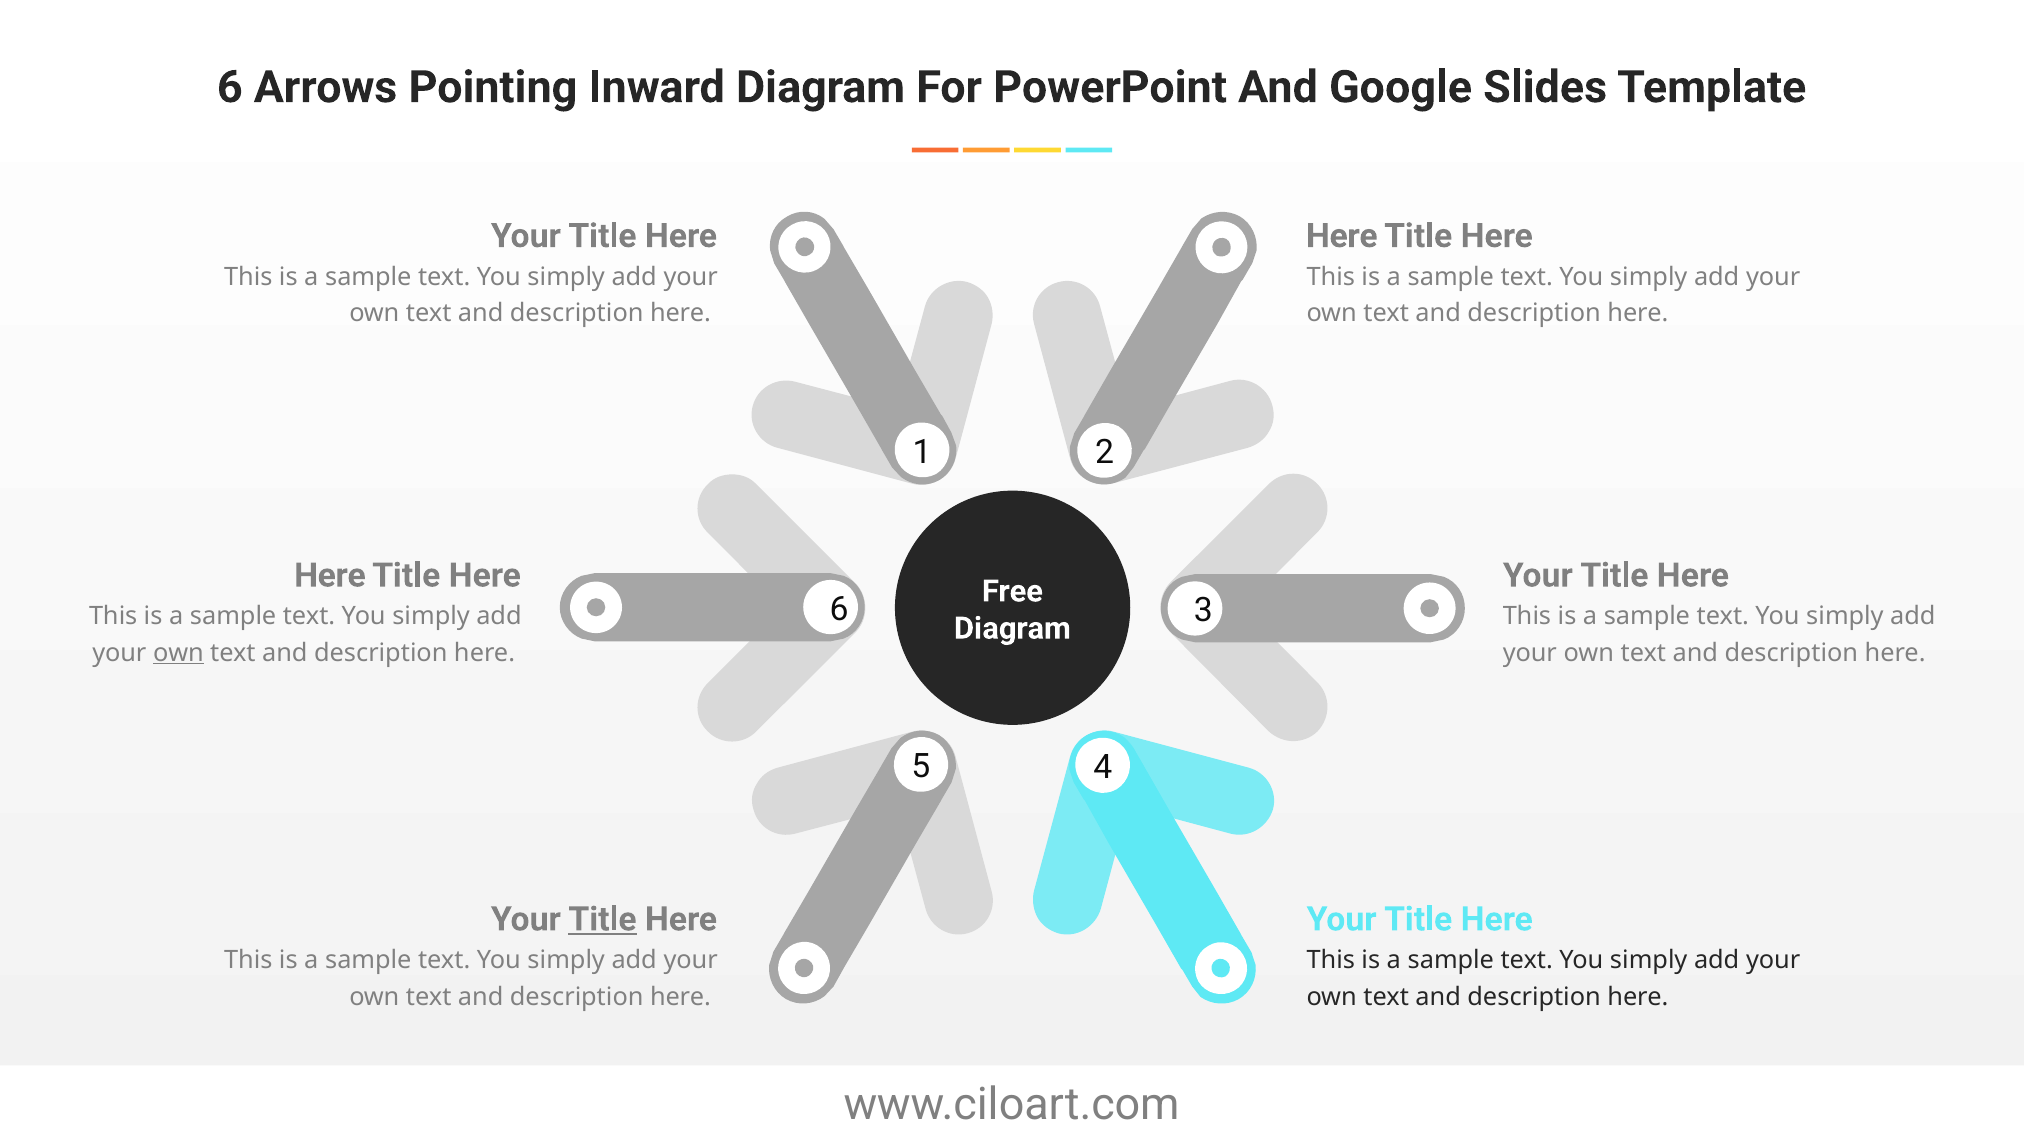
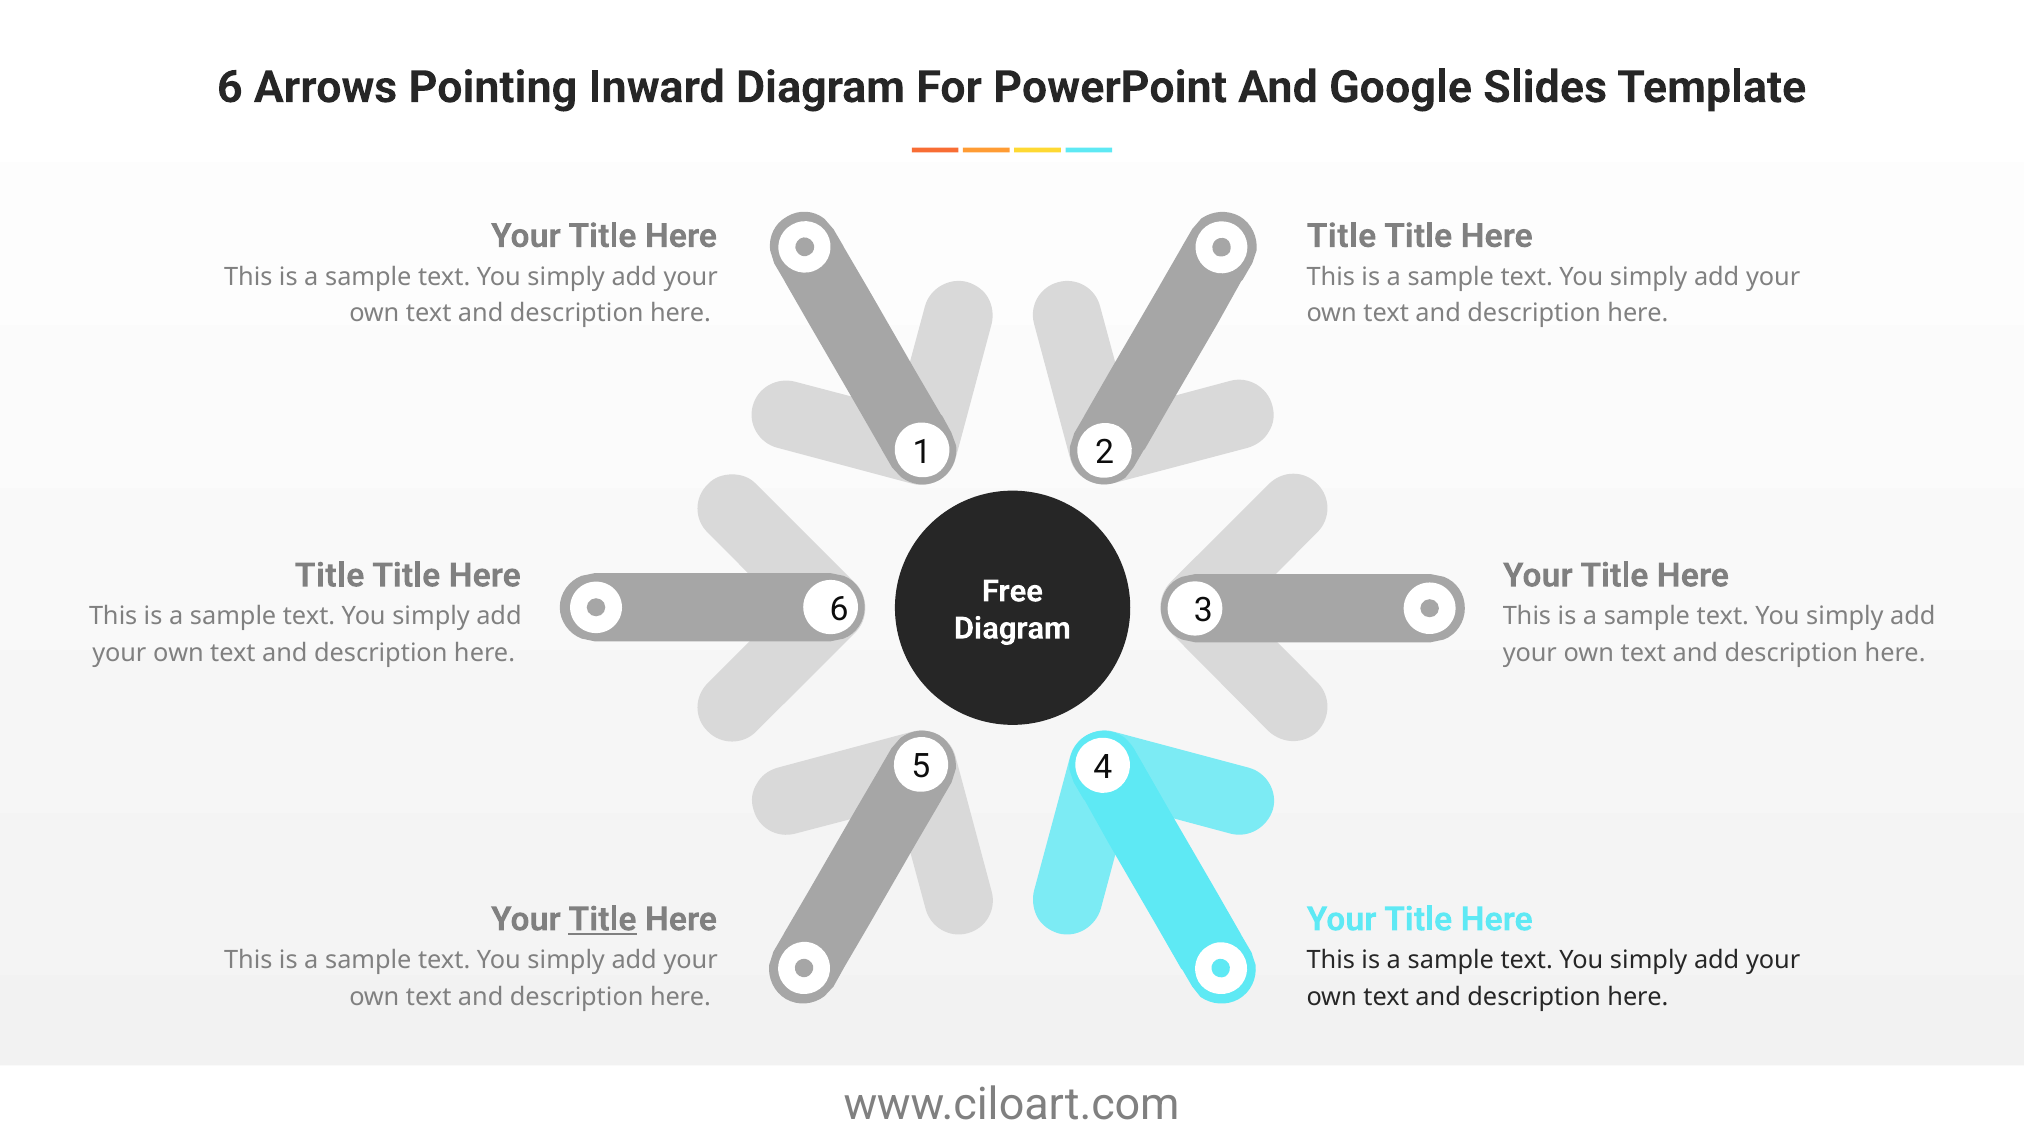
Here at (1342, 236): Here -> Title
Here at (330, 576): Here -> Title
own at (178, 653) underline: present -> none
